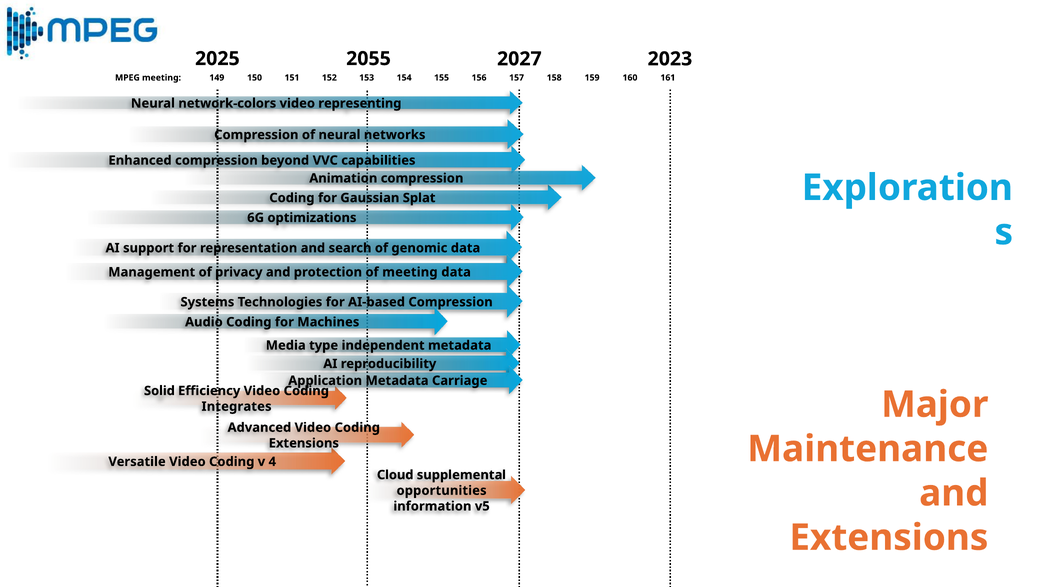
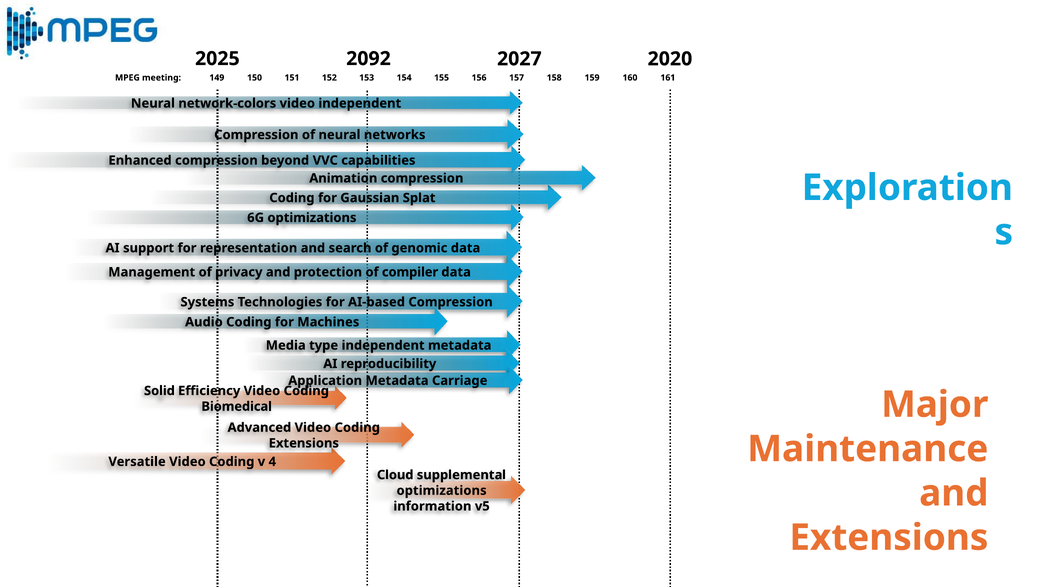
2055: 2055 -> 2092
2023: 2023 -> 2020
video representing: representing -> independent
of meeting: meeting -> compiler
Integrates: Integrates -> Biomedical
opportunities at (442, 491): opportunities -> optimizations
